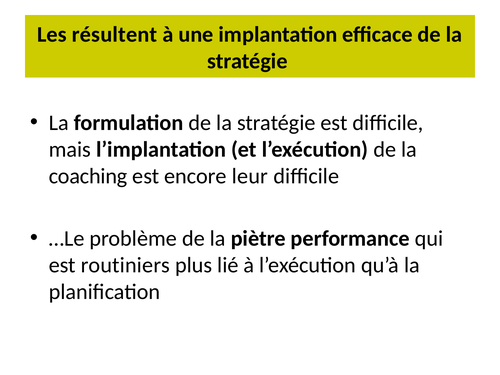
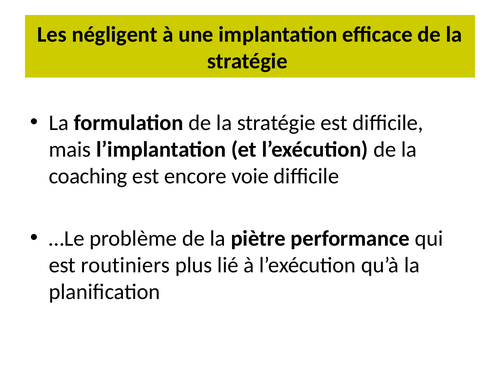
résultent: résultent -> négligent
leur: leur -> voie
